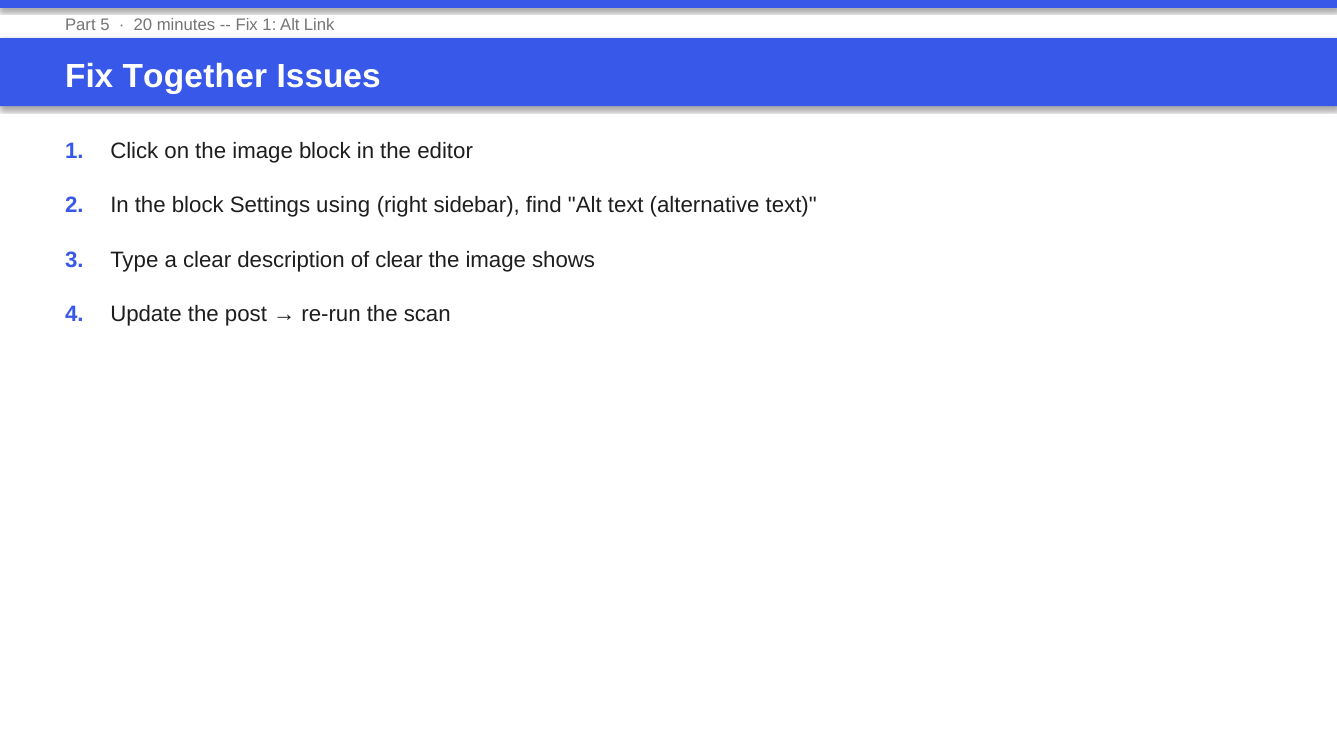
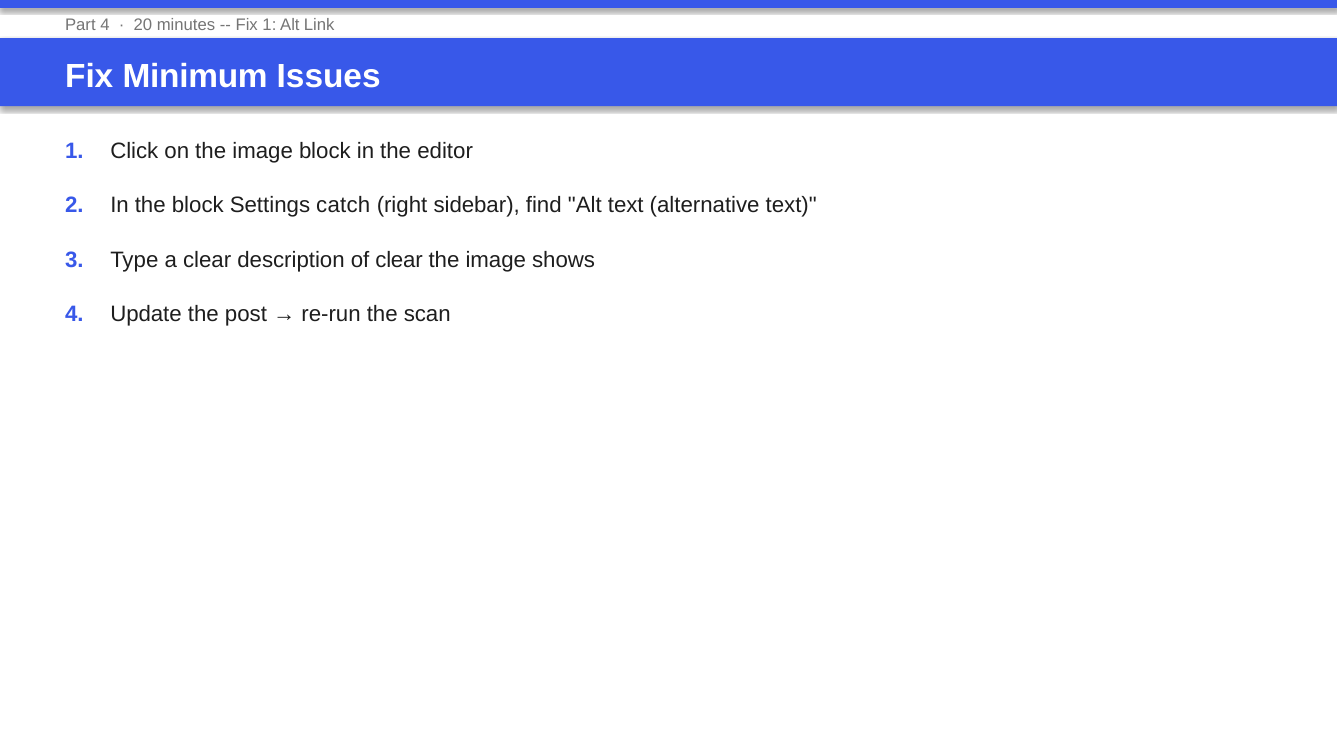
Part 5: 5 -> 4
Together: Together -> Minimum
using: using -> catch
